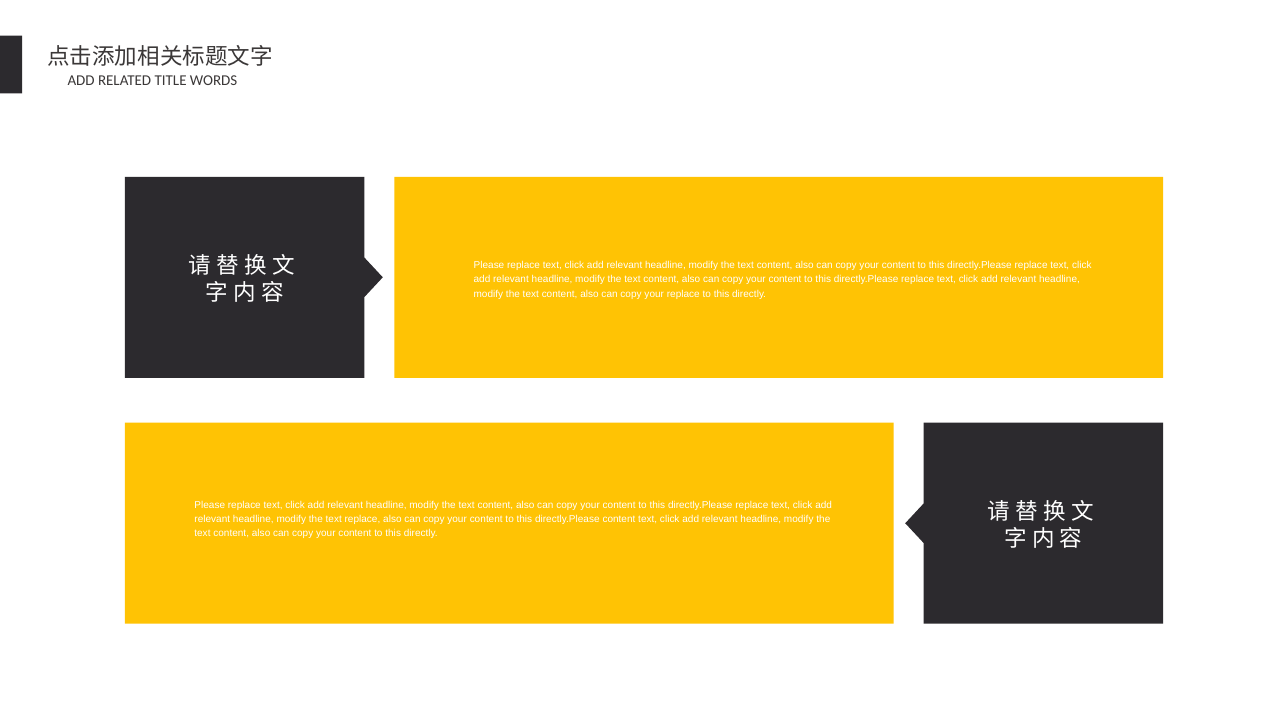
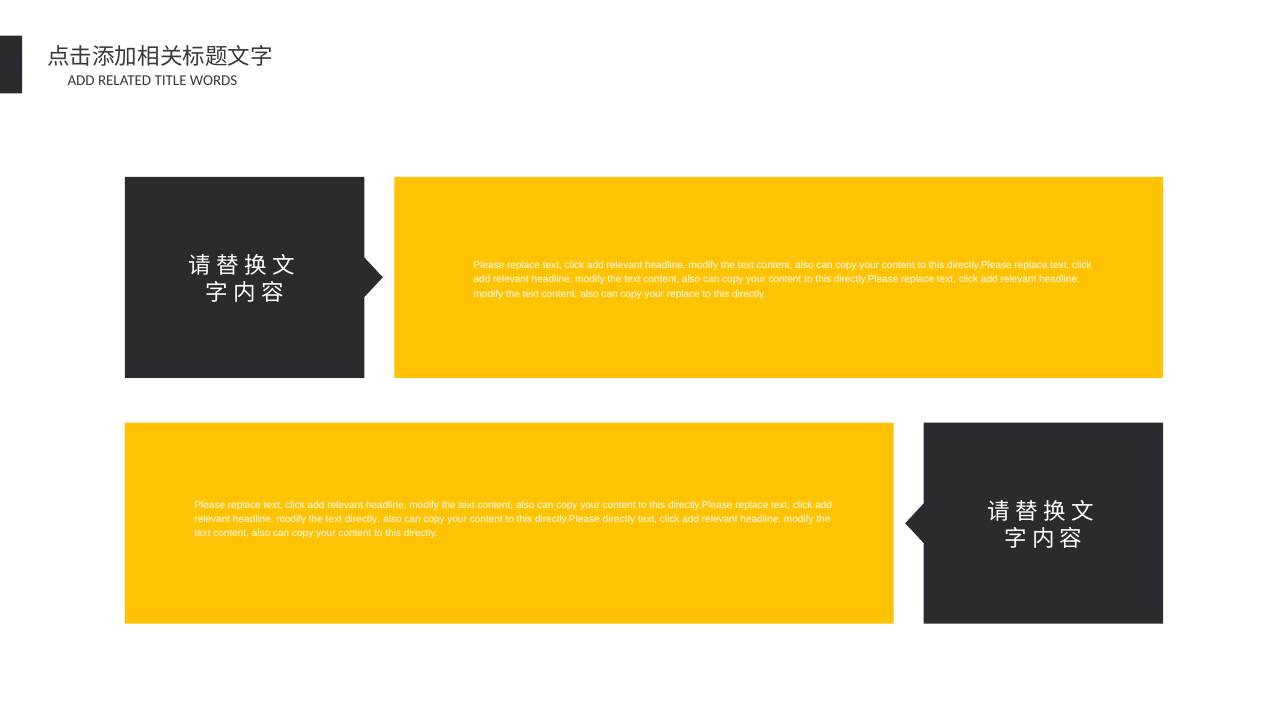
text replace: replace -> directly
directly.Please content: content -> directly
